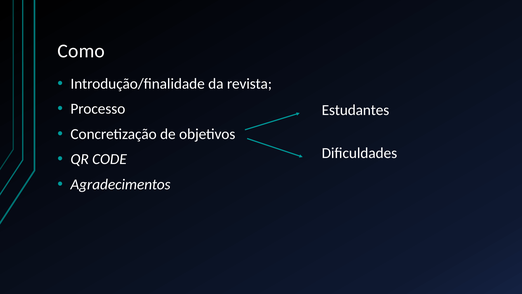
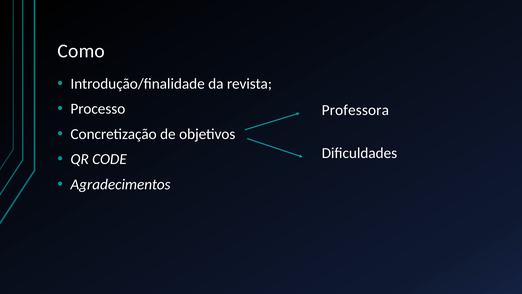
Estudantes: Estudantes -> Professora
